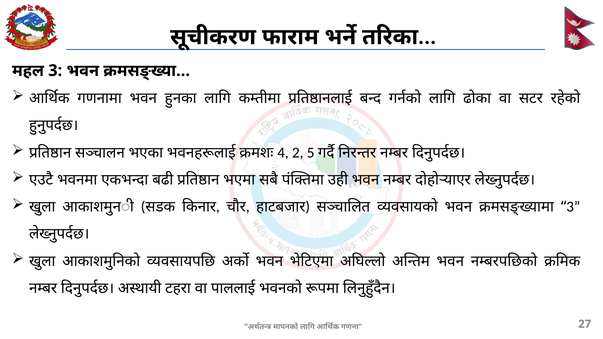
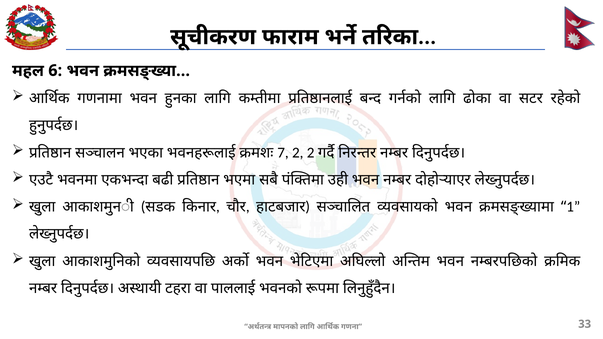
3 at (55, 71): 3 -> 6
4: 4 -> 7
2 5: 5 -> 2
3 at (573, 207): 3 -> 1
27: 27 -> 33
